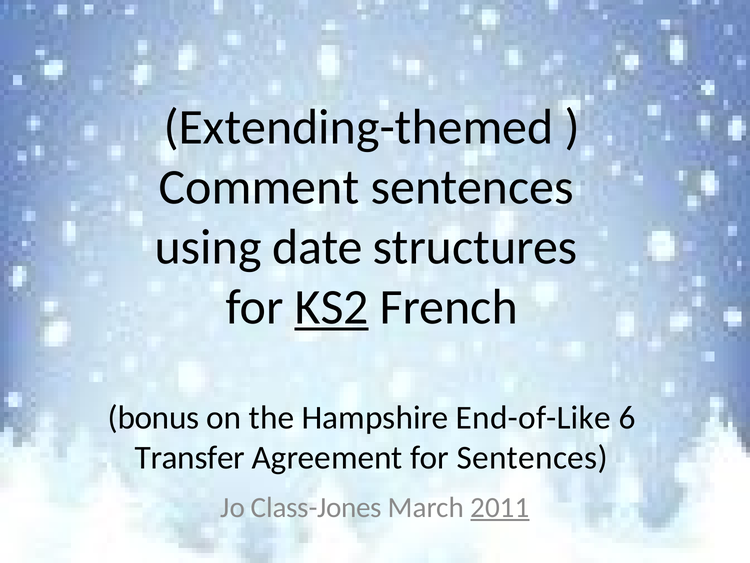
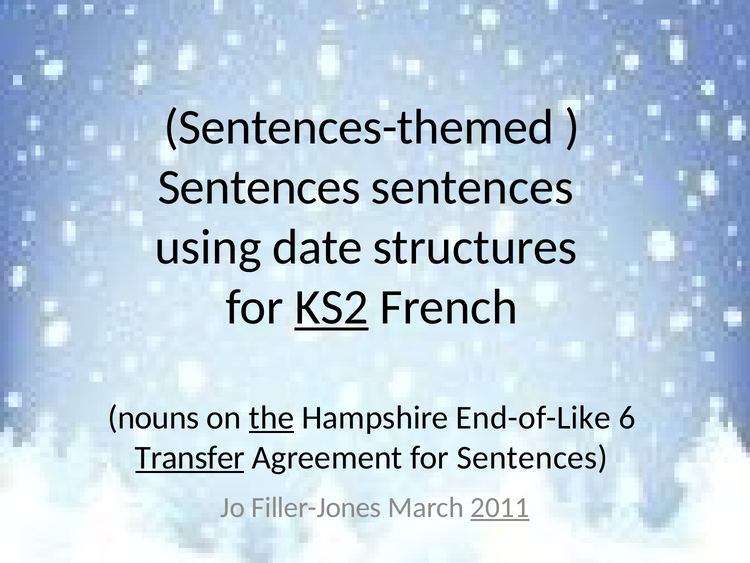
Extending-themed: Extending-themed -> Sentences-themed
Comment at (259, 187): Comment -> Sentences
bonus: bonus -> nouns
the underline: none -> present
Transfer underline: none -> present
Class-Jones: Class-Jones -> Filler-Jones
